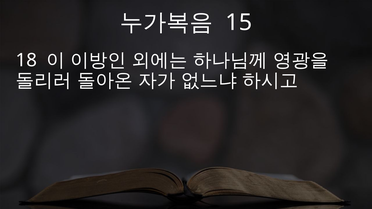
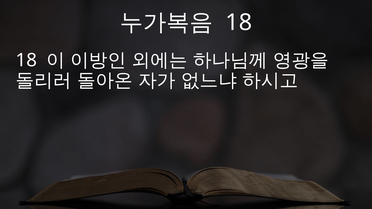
15 at (239, 22): 15 -> 18
